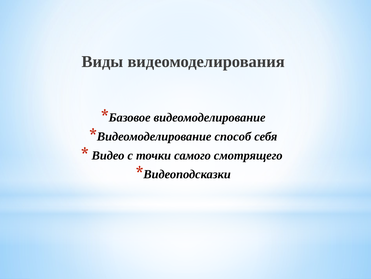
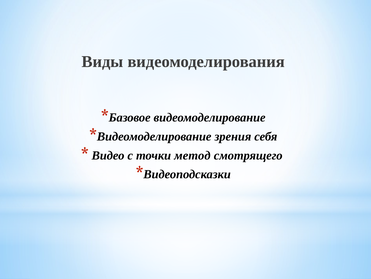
способ: способ -> зрения
самого: самого -> метод
